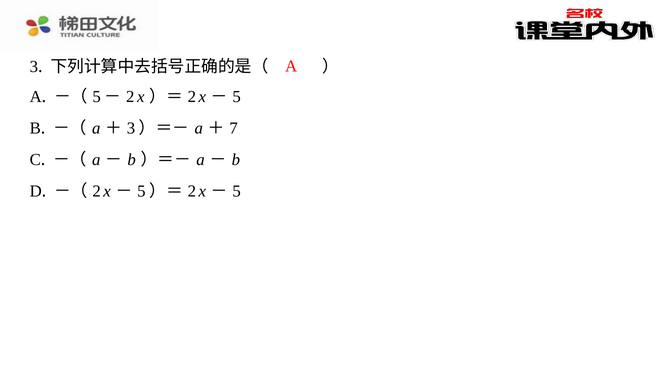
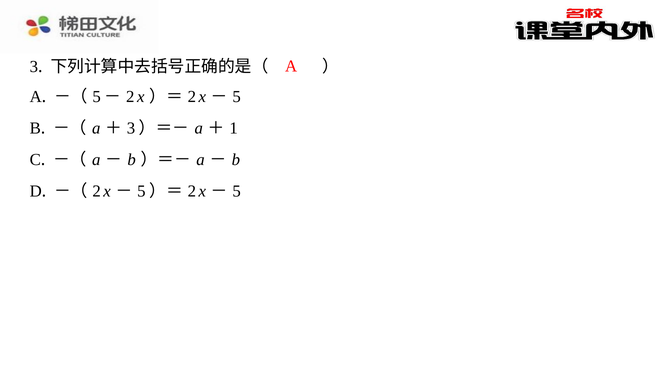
7: 7 -> 1
